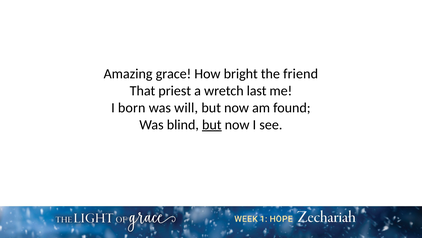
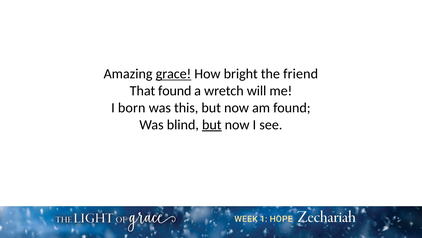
grace underline: none -> present
That priest: priest -> found
last: last -> will
will: will -> this
